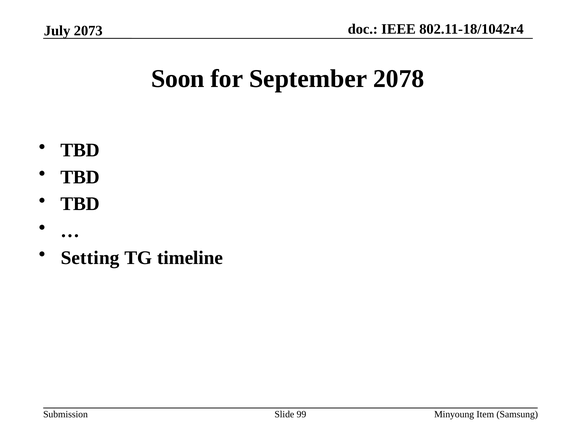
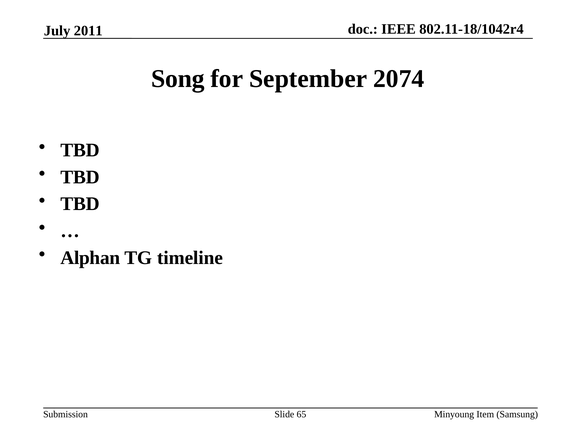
2073: 2073 -> 2011
Soon: Soon -> Song
2078: 2078 -> 2074
Setting: Setting -> Alphan
99: 99 -> 65
